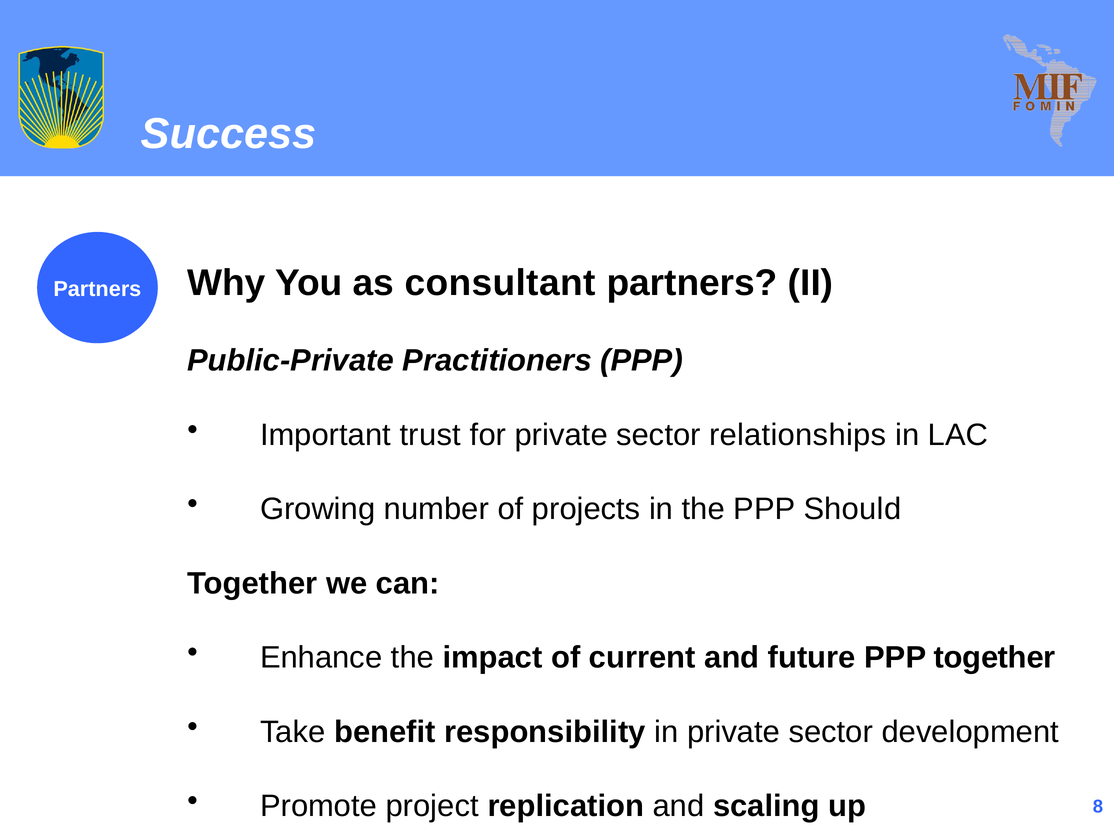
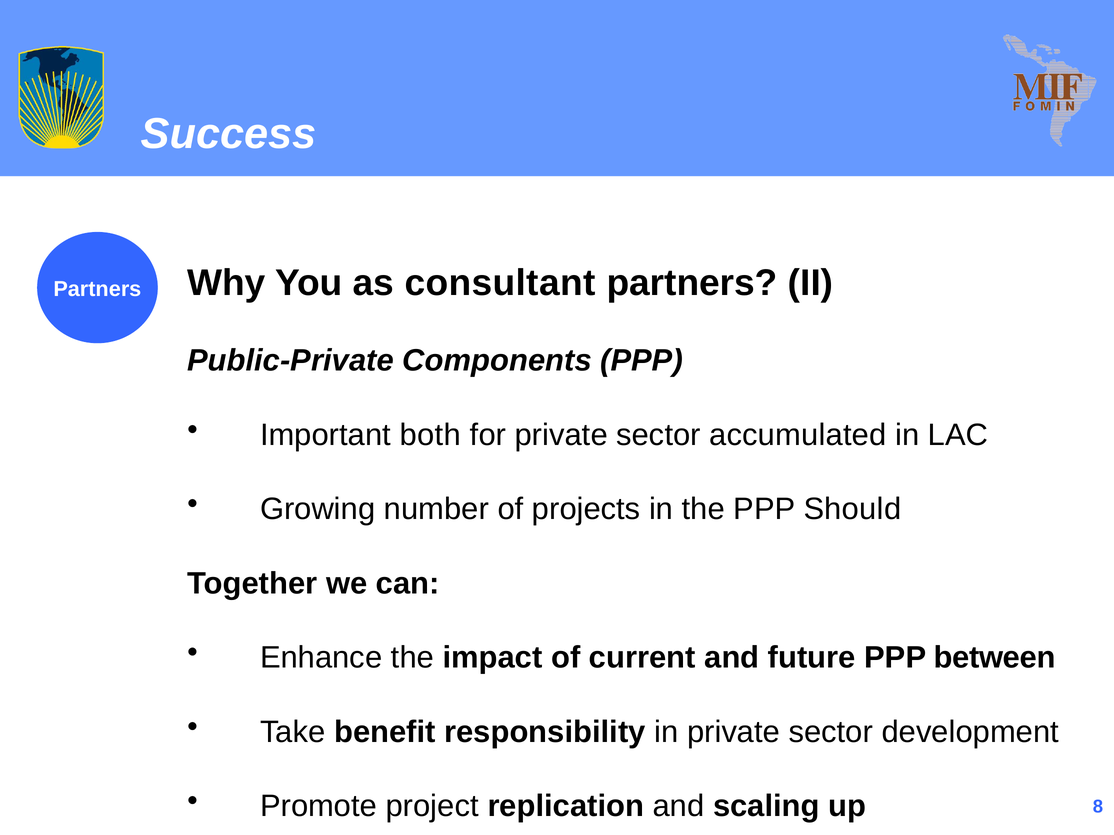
Practitioners: Practitioners -> Components
trust: trust -> both
relationships: relationships -> accumulated
PPP together: together -> between
